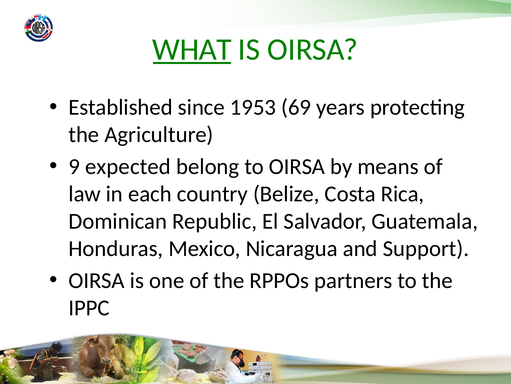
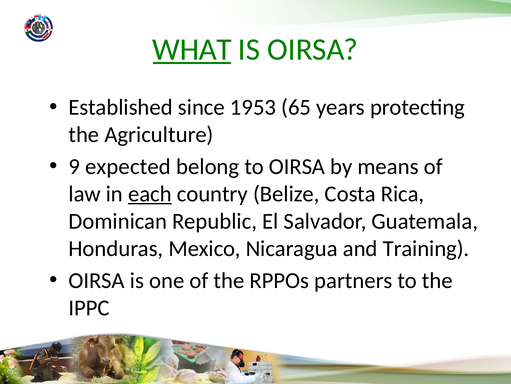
69: 69 -> 65
each underline: none -> present
Support: Support -> Training
